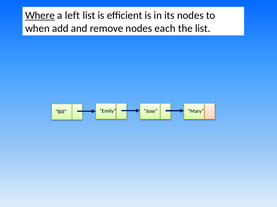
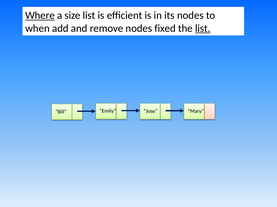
left: left -> size
each: each -> fixed
list at (203, 28) underline: none -> present
